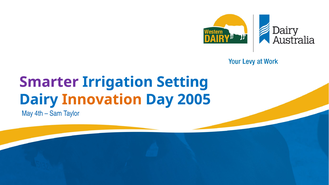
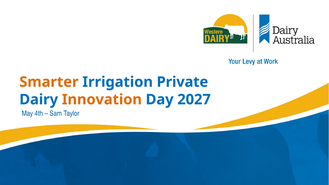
Smarter colour: purple -> orange
Setting: Setting -> Private
2005: 2005 -> 2027
